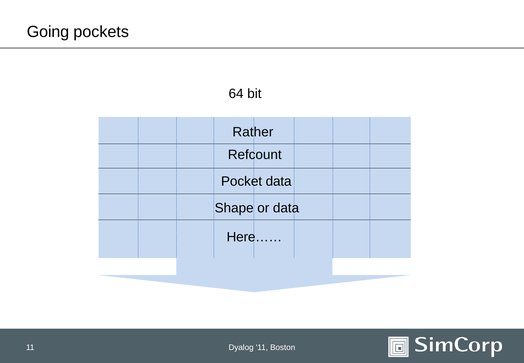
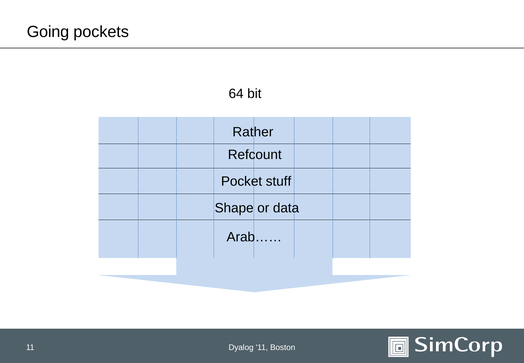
Pocket data: data -> stuff
Here……: Here…… -> Arab……
